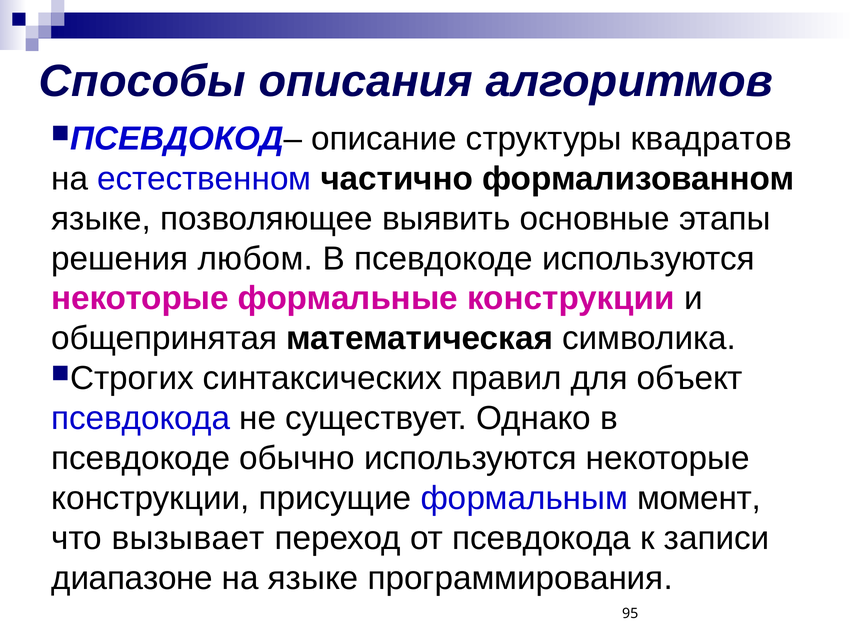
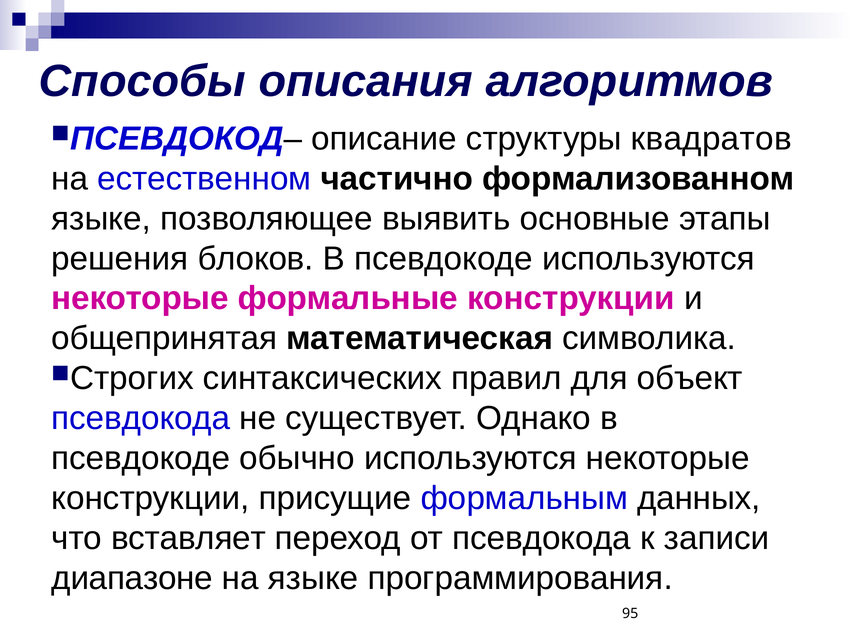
любом: любом -> блоков
момент: момент -> данных
вызывает: вызывает -> вставляет
